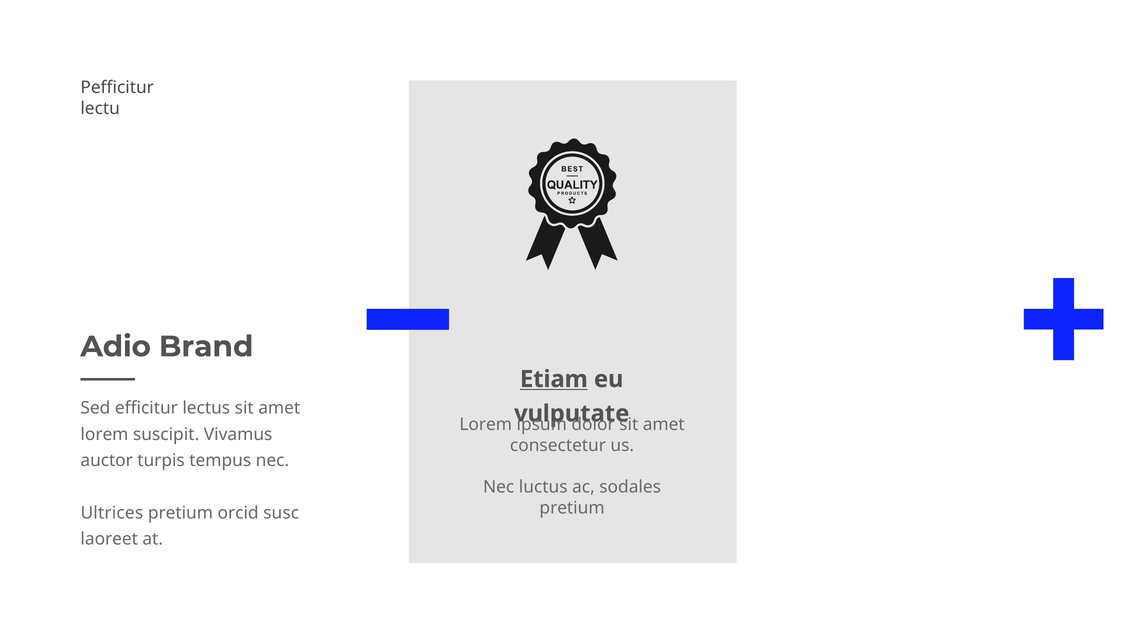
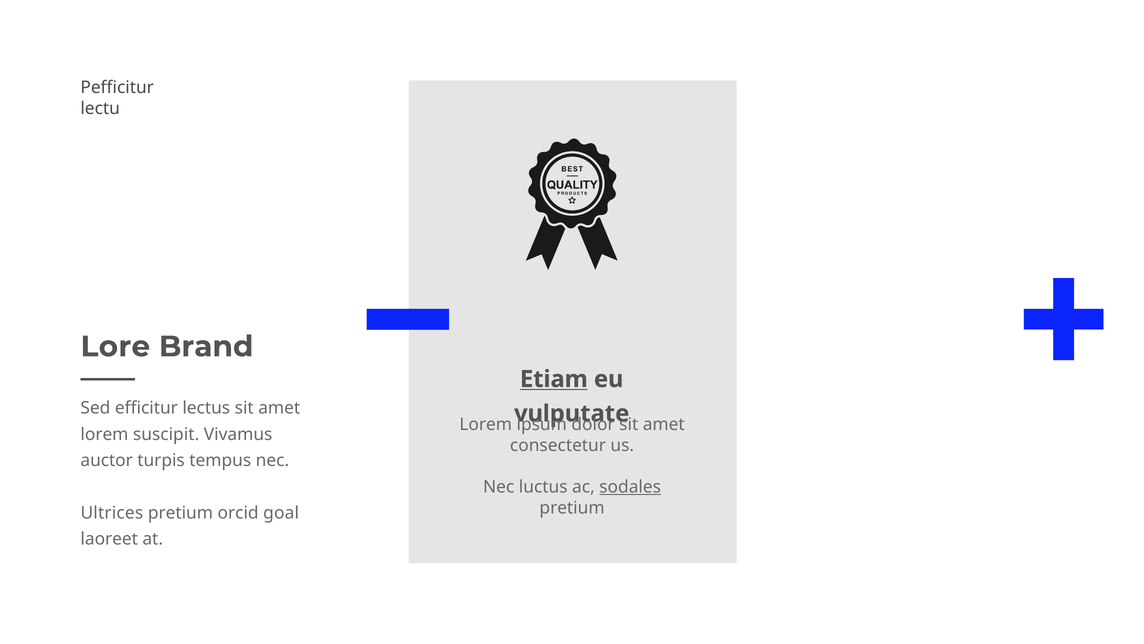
Adio: Adio -> Lore
sodales underline: none -> present
susc: susc -> goal
